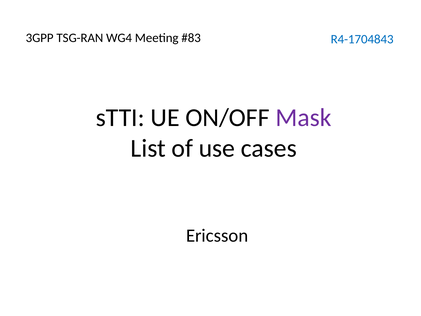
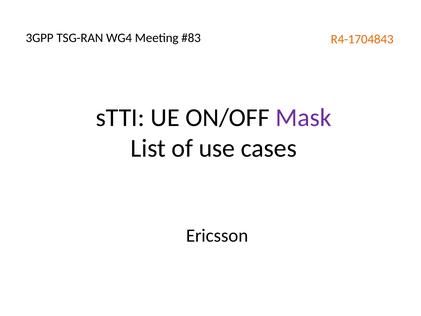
R4-1704843 colour: blue -> orange
